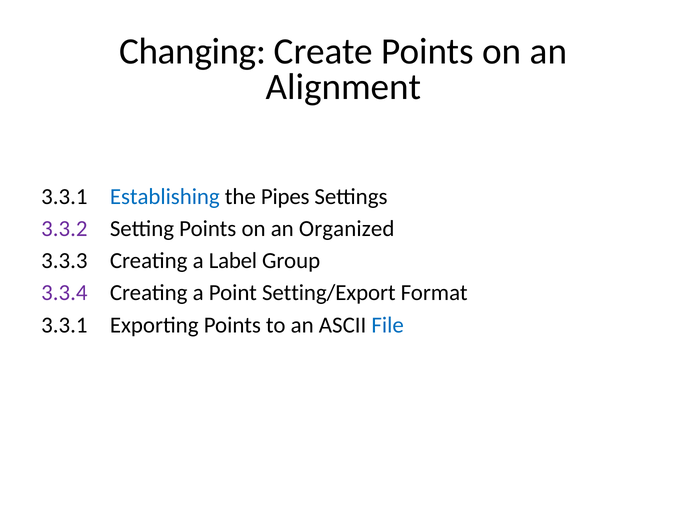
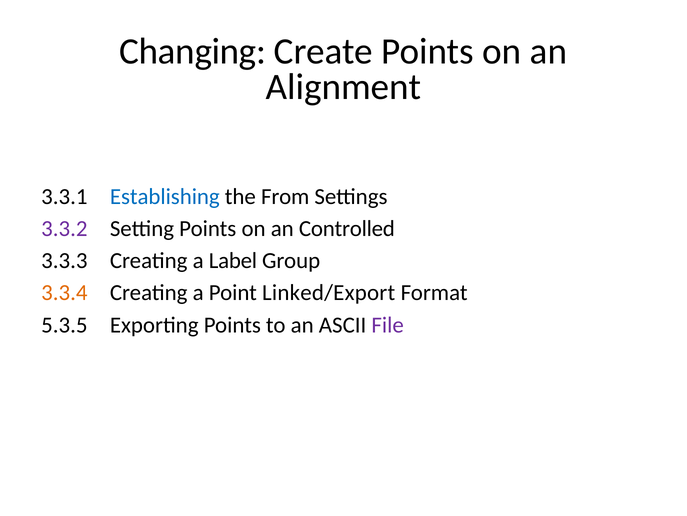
Pipes: Pipes -> From
Organized: Organized -> Controlled
3.3.4 colour: purple -> orange
Setting/Export: Setting/Export -> Linked/Export
3.3.1 at (64, 324): 3.3.1 -> 5.3.5
File colour: blue -> purple
